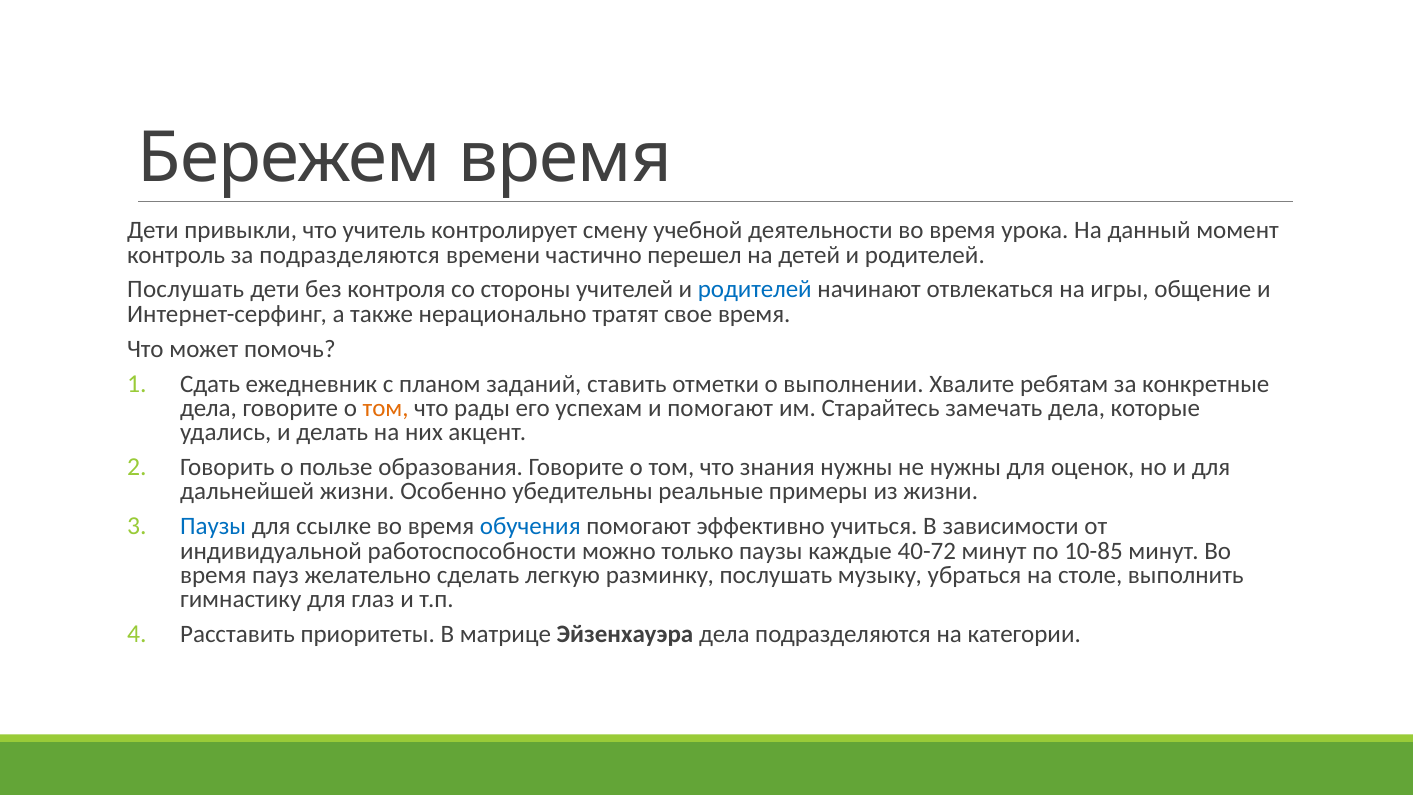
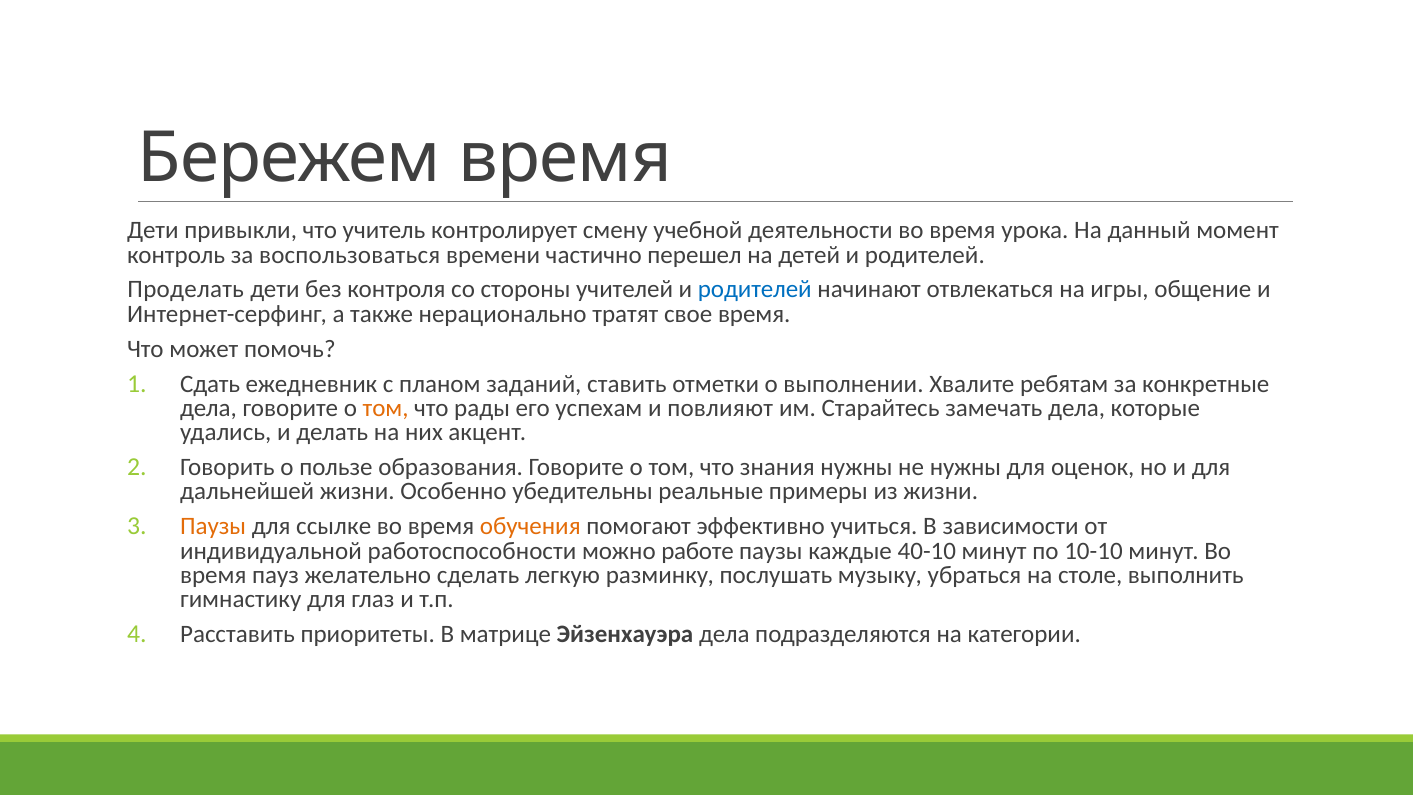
за подразделяются: подразделяются -> воспользоваться
Послушать at (186, 290): Послушать -> Проделать
и помогают: помогают -> повлияют
Паузы at (213, 526) colour: blue -> orange
обучения colour: blue -> orange
только: только -> работе
40-72: 40-72 -> 40-10
10-85: 10-85 -> 10-10
